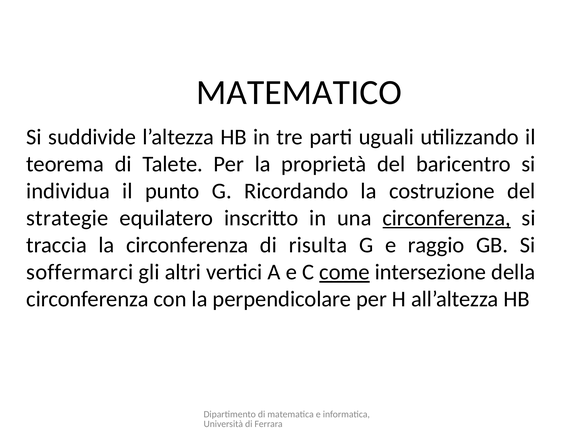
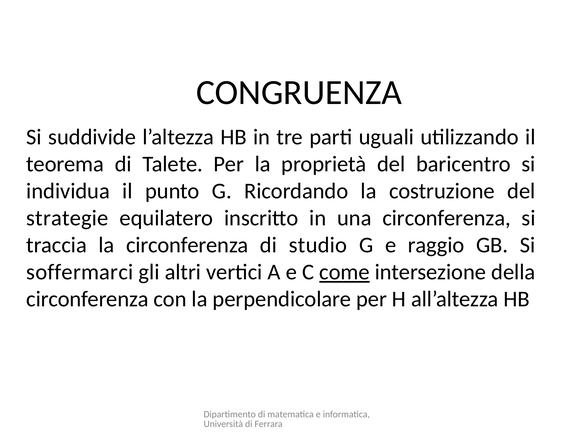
MATEMATICO: MATEMATICO -> CONGRUENZA
circonferenza at (447, 218) underline: present -> none
risulta: risulta -> studio
